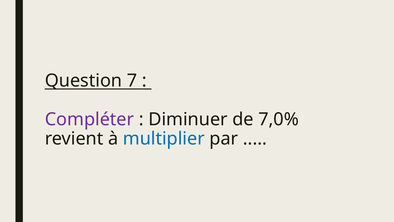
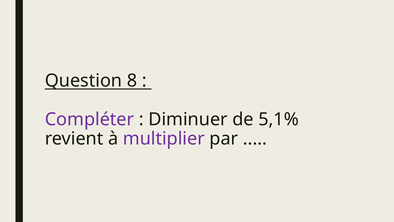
7: 7 -> 8
7,0%: 7,0% -> 5,1%
multiplier colour: blue -> purple
